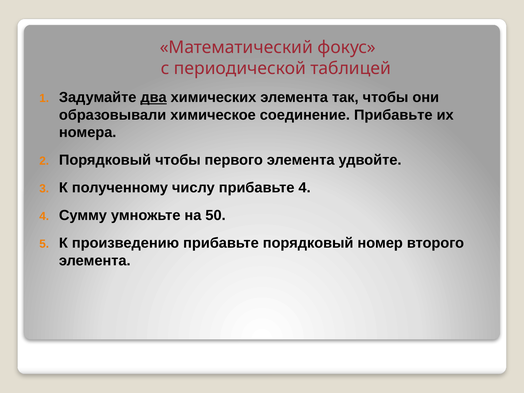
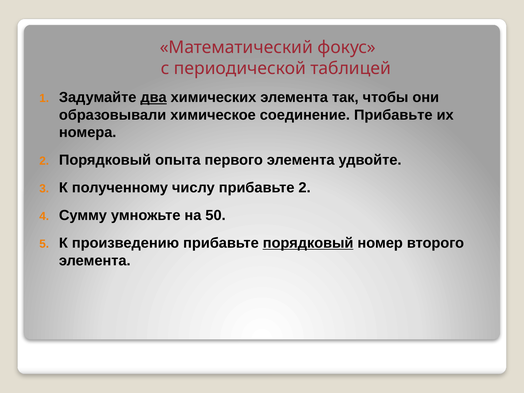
Порядковый чтобы: чтобы -> опыта
прибавьте 4: 4 -> 2
порядковый at (308, 243) underline: none -> present
